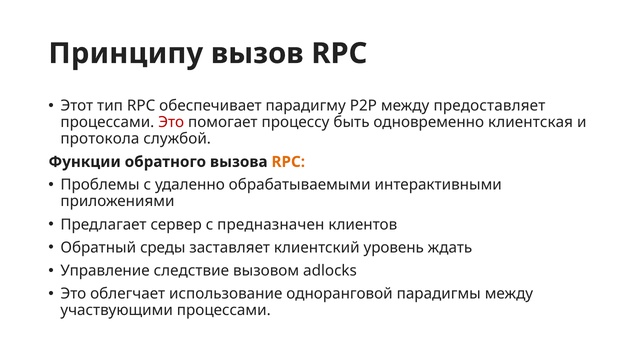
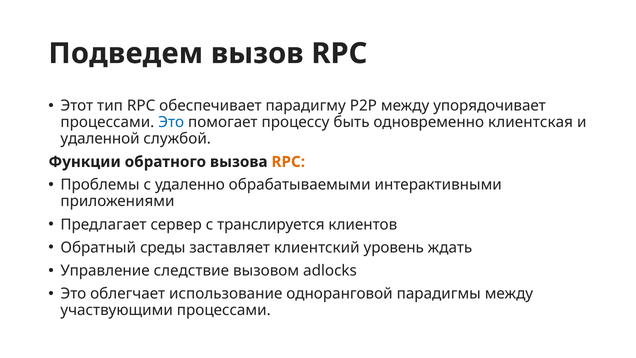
Принципу: Принципу -> Подведем
предоставляет: предоставляет -> упорядочивает
Это at (171, 122) colour: red -> blue
протокола: протокола -> удаленной
предназначен: предназначен -> транслируется
